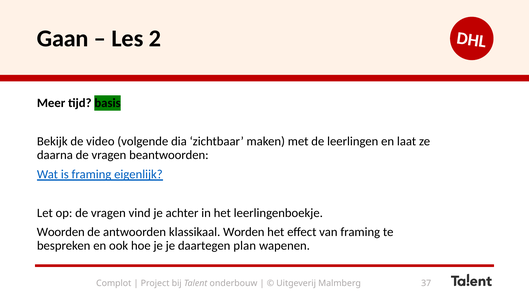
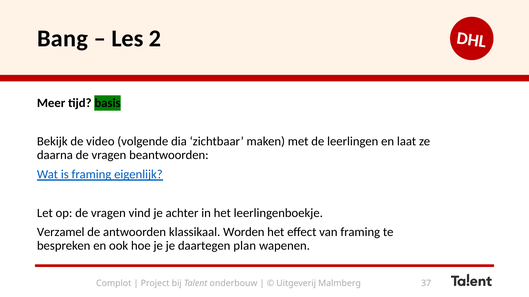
Gaan: Gaan -> Bang
Woorden: Woorden -> Verzamel
